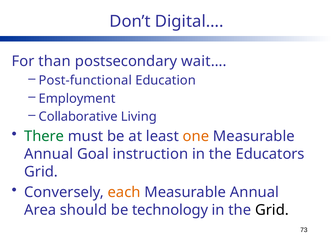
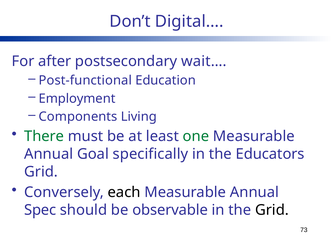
than: than -> after
Collaborative: Collaborative -> Components
one colour: orange -> green
instruction: instruction -> specifically
each colour: orange -> black
Area: Area -> Spec
technology: technology -> observable
